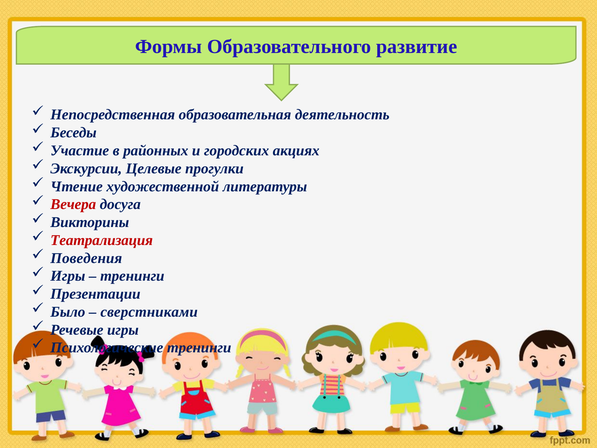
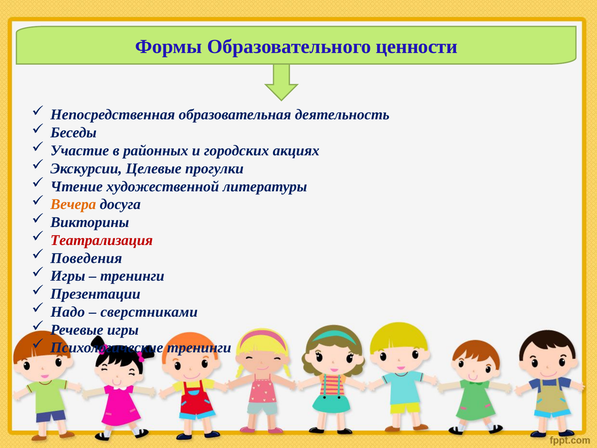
развитие: развитие -> ценности
Вечера colour: red -> orange
Было: Было -> Надо
